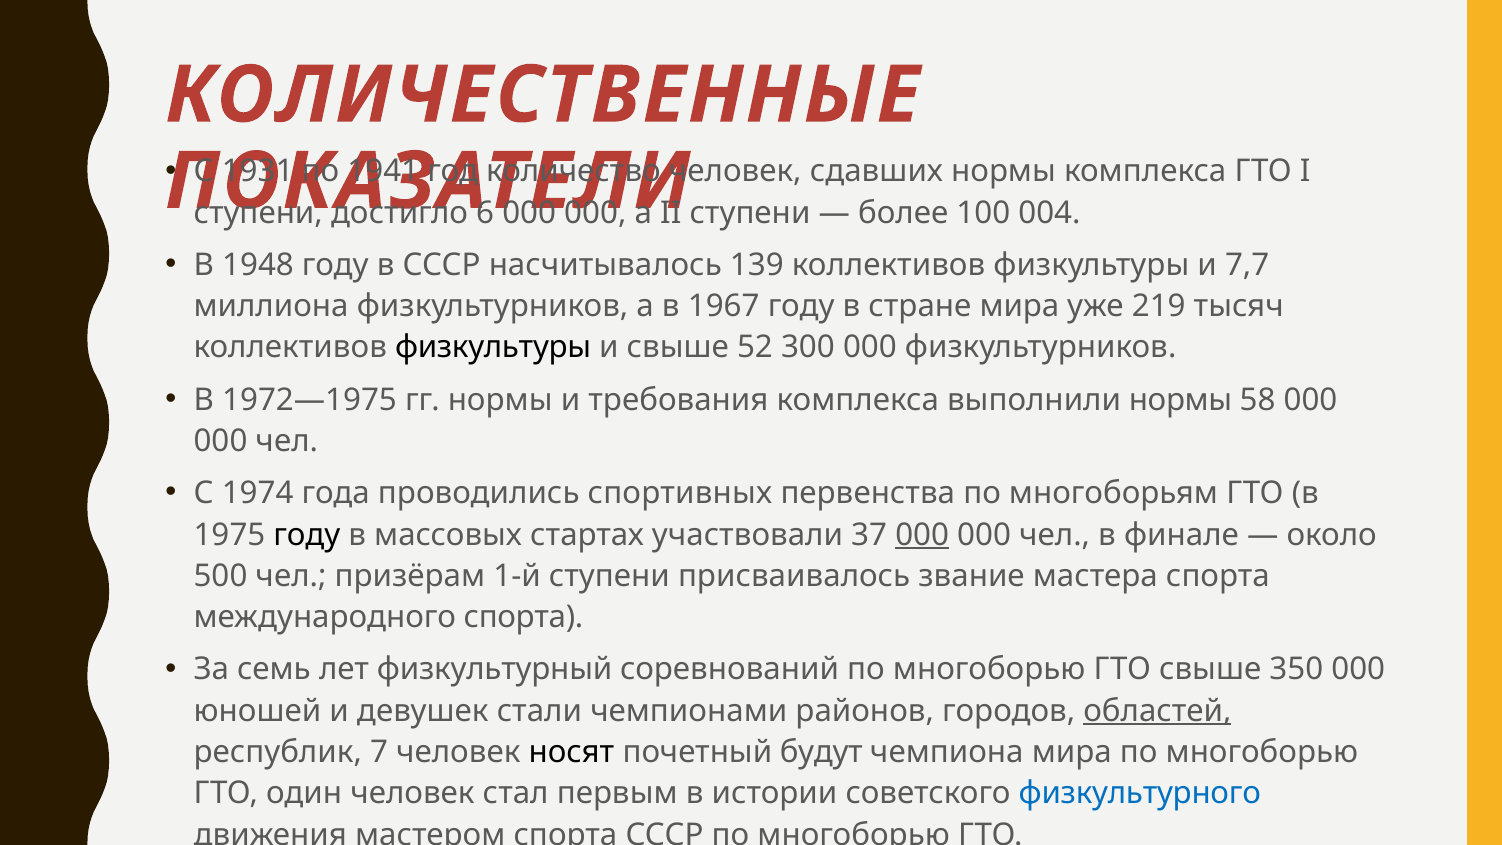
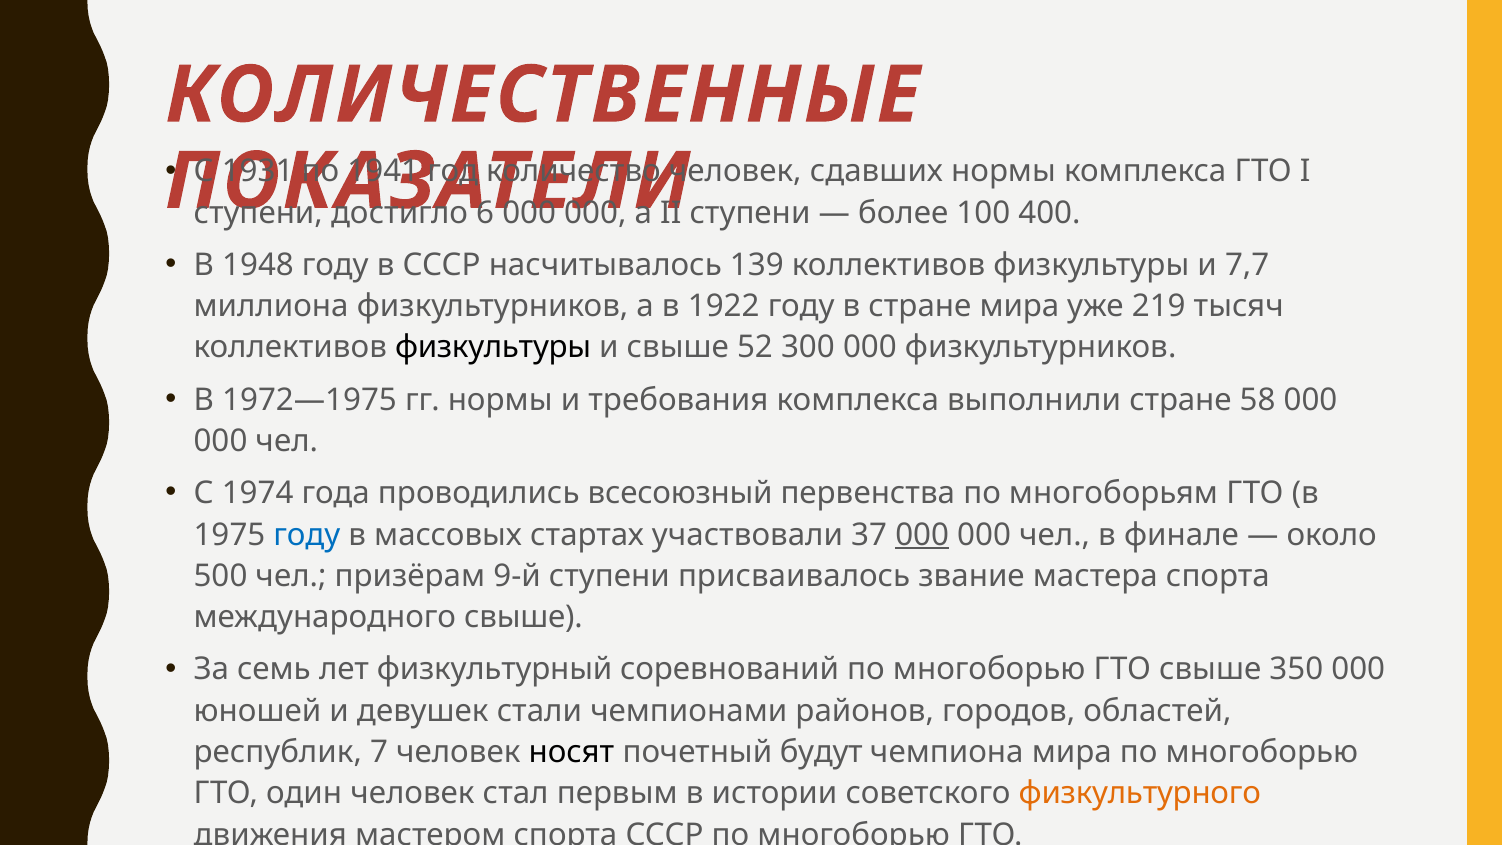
004: 004 -> 400
1967: 1967 -> 1922
выполнили нормы: нормы -> стране
спортивных: спортивных -> всесоюзный
году at (307, 535) colour: black -> blue
1-й: 1-й -> 9-й
международного спорта: спорта -> свыше
областей underline: present -> none
физкультурного colour: blue -> orange
